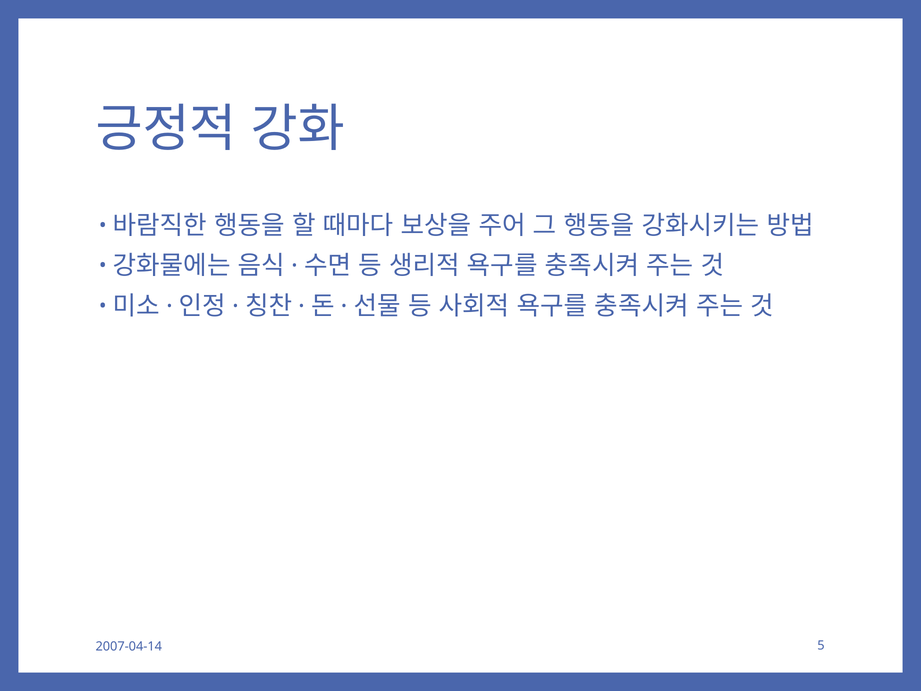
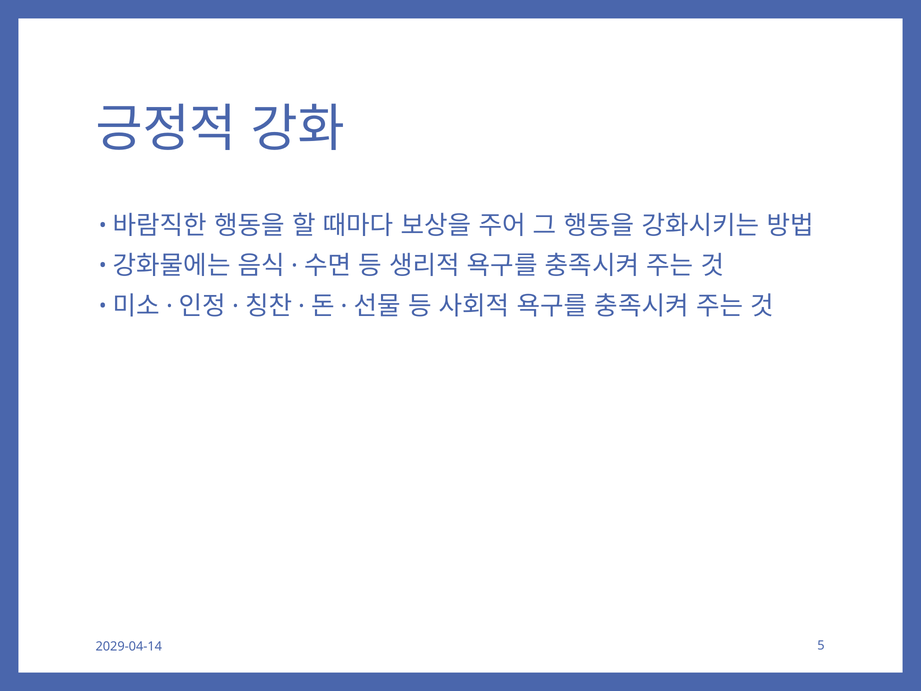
2007-04-14: 2007-04-14 -> 2029-04-14
